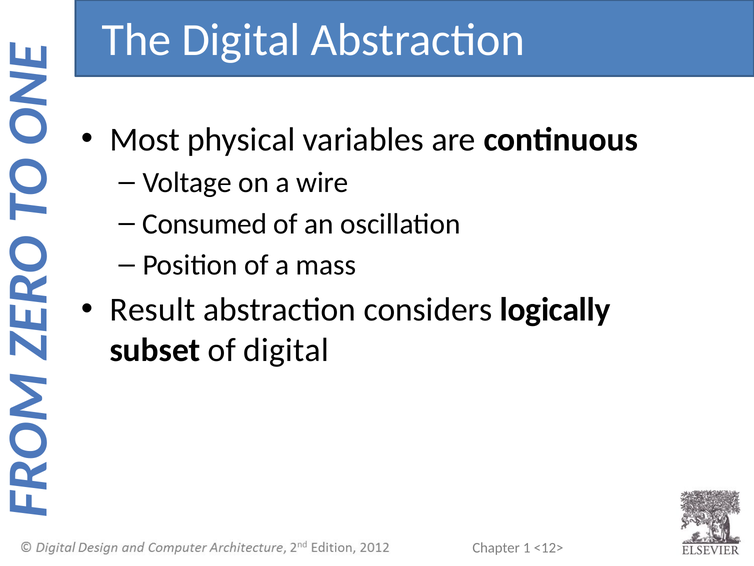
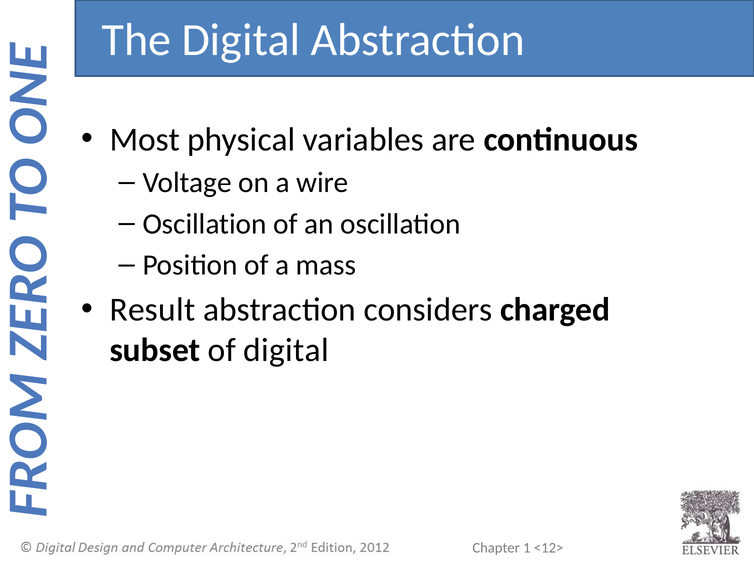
Consumed at (205, 224): Consumed -> Oscillation
logically: logically -> charged
